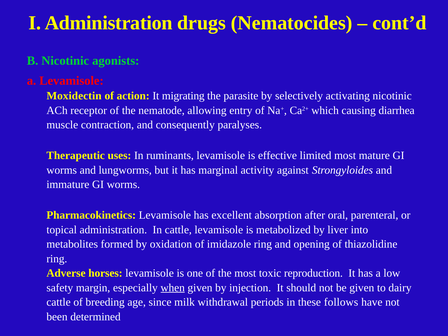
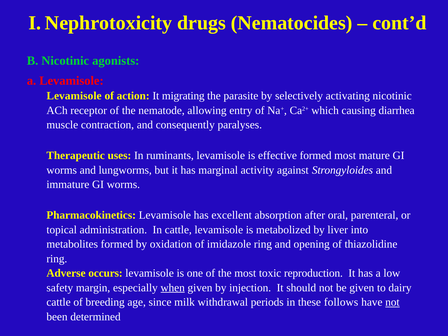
I Administration: Administration -> Nephrotoxicity
Moxidectin at (74, 96): Moxidectin -> Levamisole
effective limited: limited -> formed
horses: horses -> occurs
not at (392, 302) underline: none -> present
